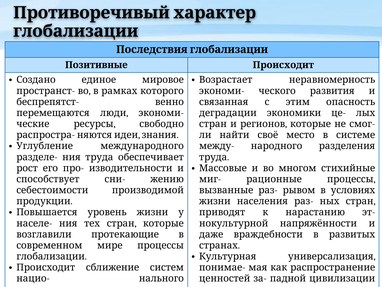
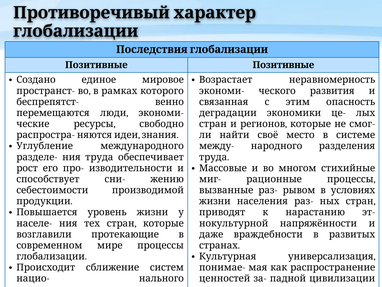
Позитивные Происходит: Происходит -> Позитивные
